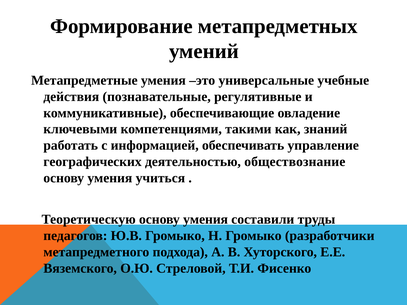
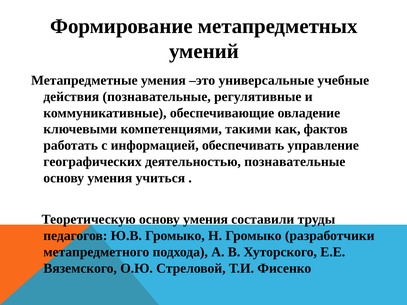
знаний: знаний -> фактов
деятельностью обществознание: обществознание -> познавательные
